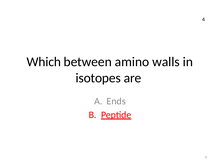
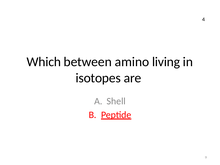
walls: walls -> living
Ends: Ends -> Shell
